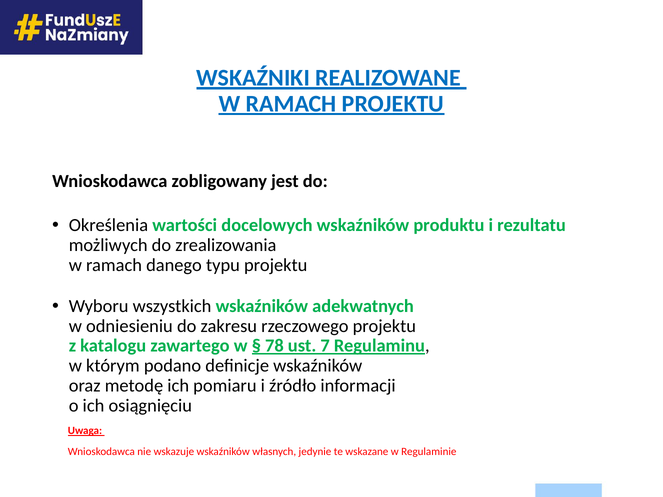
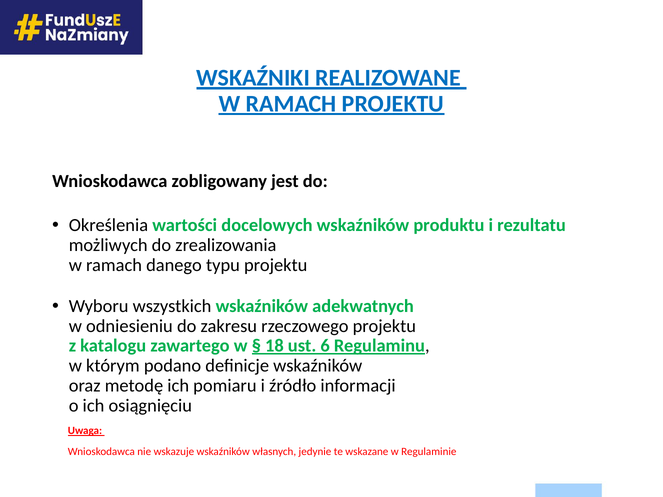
78: 78 -> 18
7: 7 -> 6
